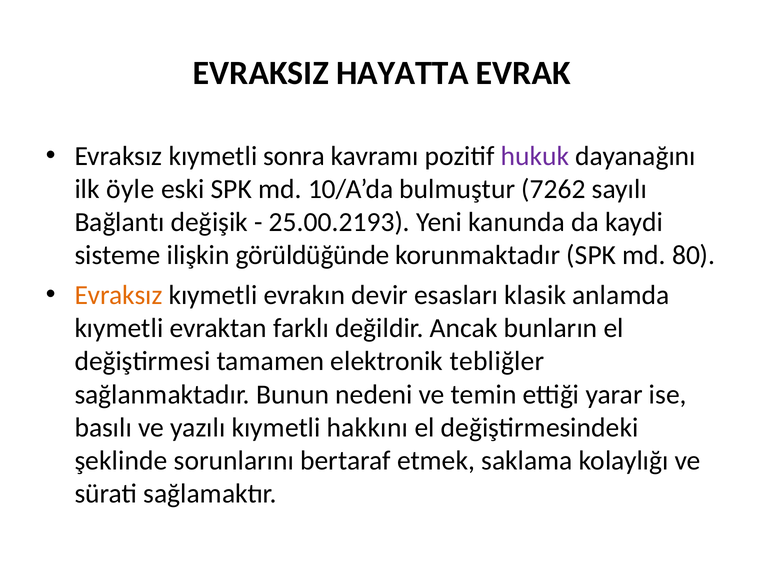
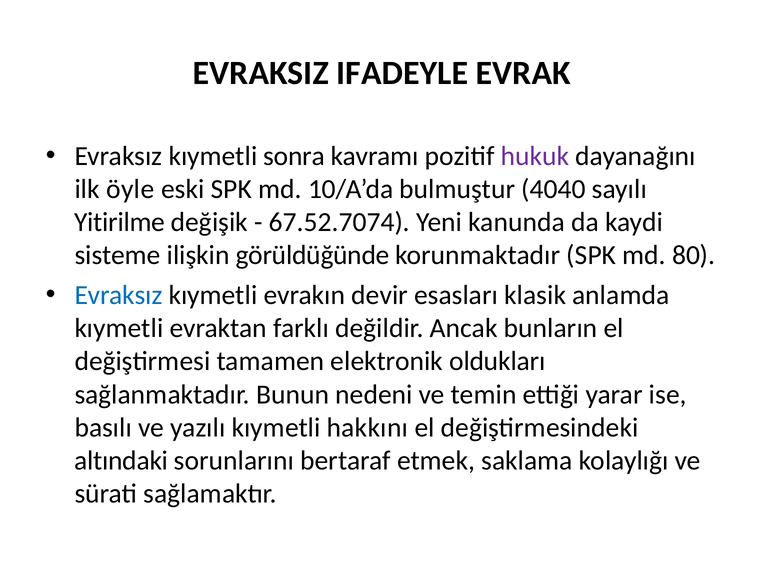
HAYATTA: HAYATTA -> IFADEYLE
7262: 7262 -> 4040
Bağlantı: Bağlantı -> Yitirilme
25.00.2193: 25.00.2193 -> 67.52.7074
Evraksız at (118, 295) colour: orange -> blue
tebliğler: tebliğler -> oldukları
şeklinde: şeklinde -> altındaki
